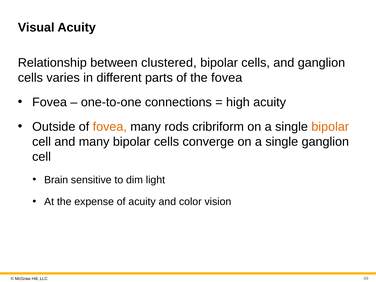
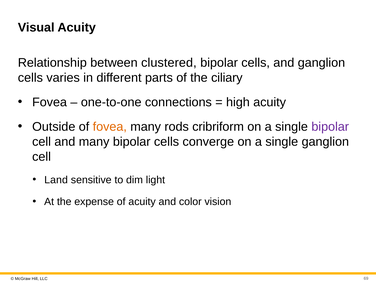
the fovea: fovea -> ciliary
bipolar at (330, 127) colour: orange -> purple
Brain: Brain -> Land
